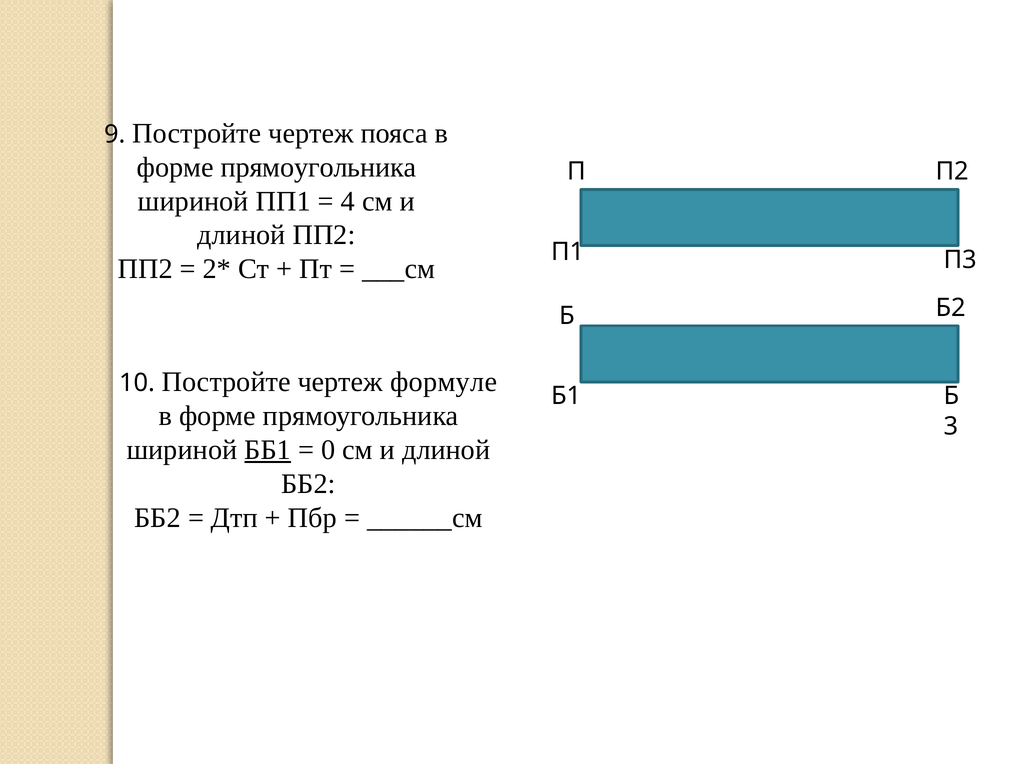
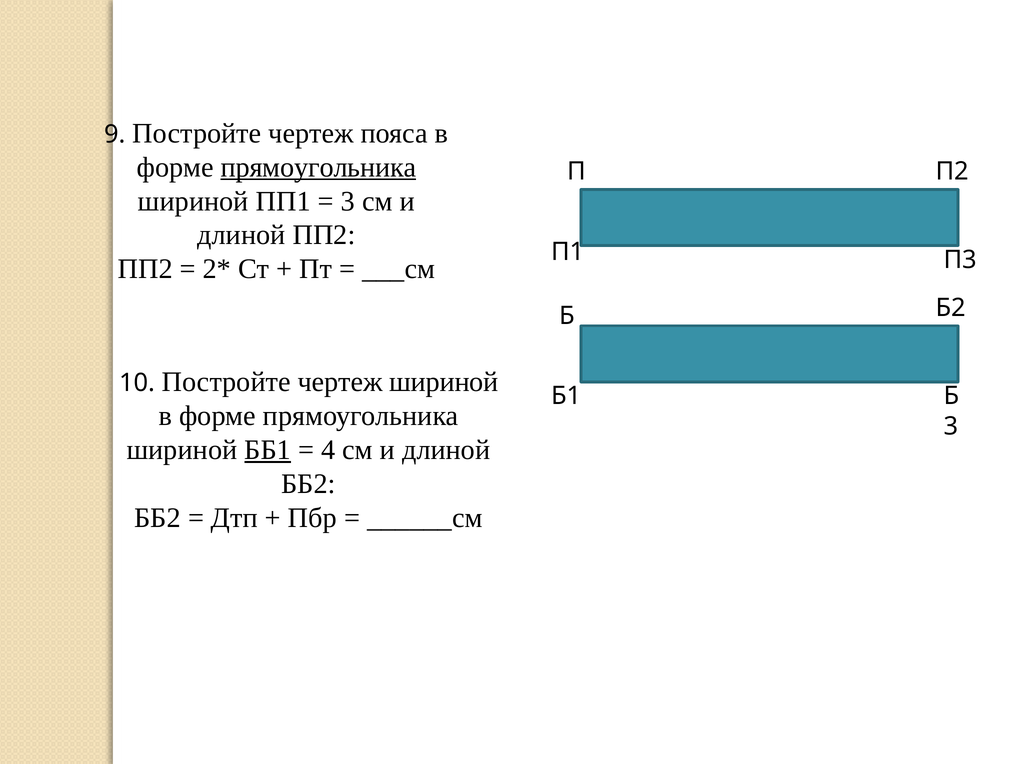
прямоугольника at (318, 167) underline: none -> present
4 at (348, 201): 4 -> 3
чертеж формуле: формуле -> шириной
0: 0 -> 4
